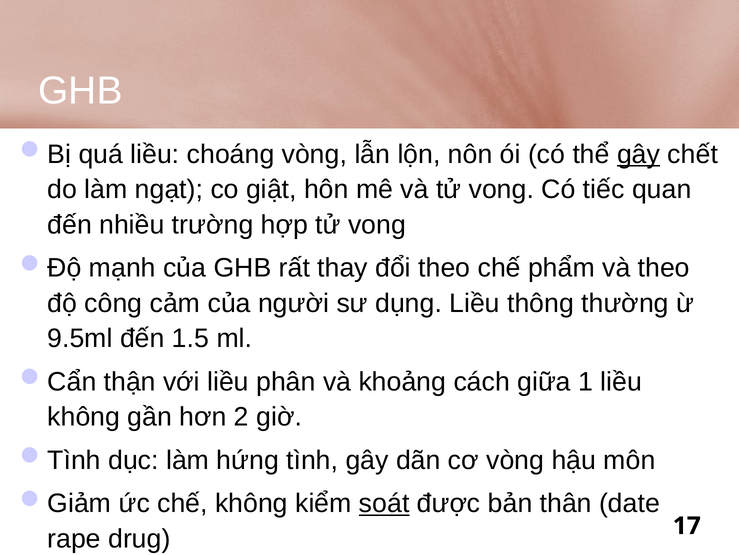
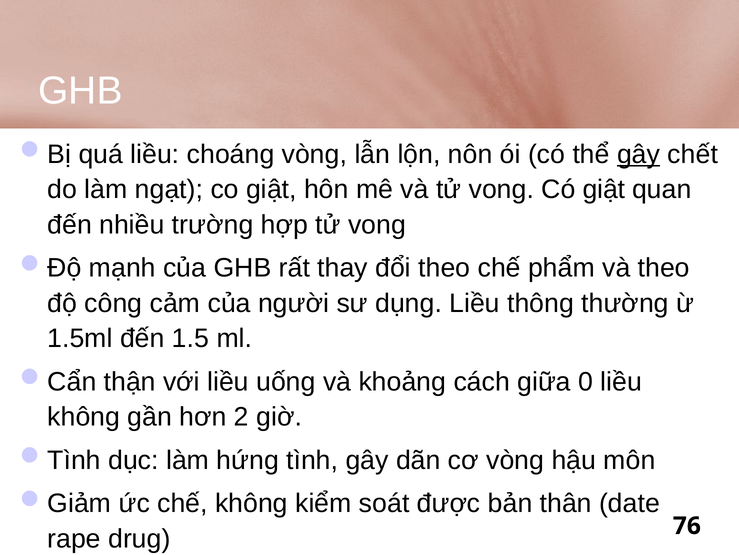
Có tiếc: tiếc -> giật
9.5ml: 9.5ml -> 1.5ml
phân: phân -> uống
1: 1 -> 0
soát underline: present -> none
17: 17 -> 76
